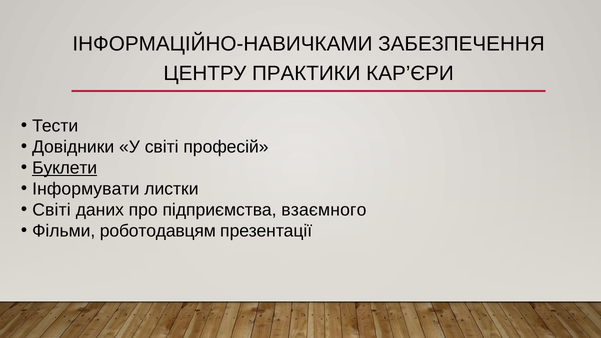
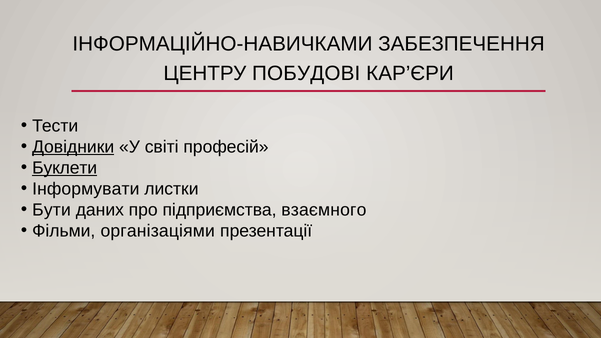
ПРАКТИКИ: ПРАКТИКИ -> ПОБУДОВІ
Довідники underline: none -> present
Світі at (51, 210): Світі -> Бути
роботодавцям: роботодавцям -> організаціями
